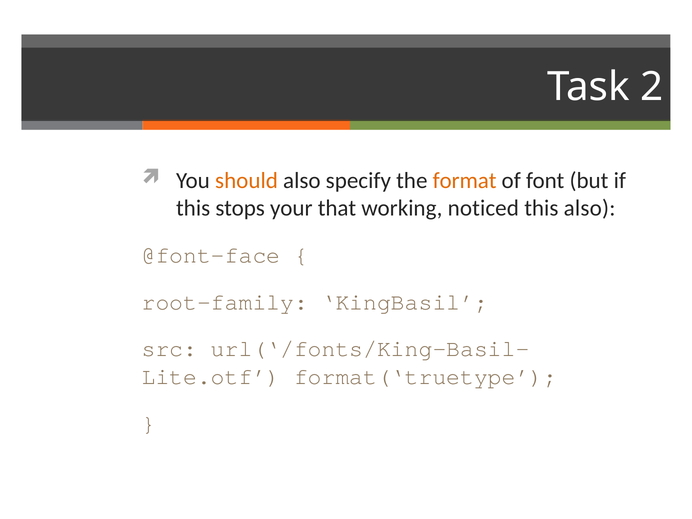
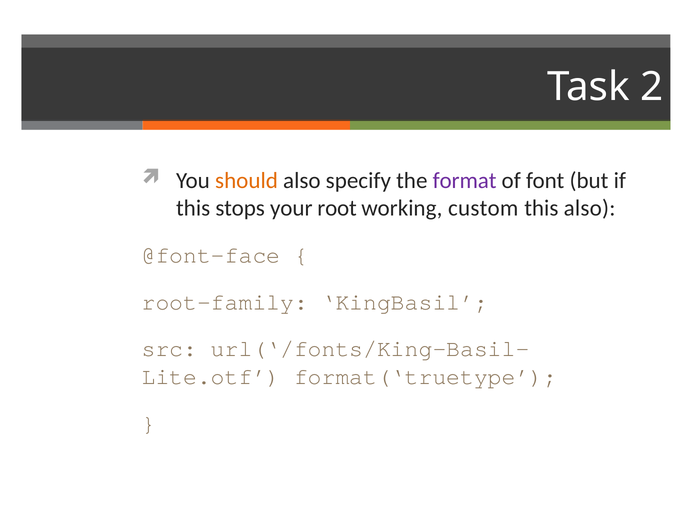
format colour: orange -> purple
that: that -> root
noticed: noticed -> custom
